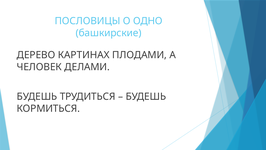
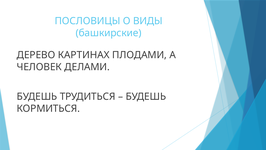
ОДНО: ОДНО -> ВИДЫ
